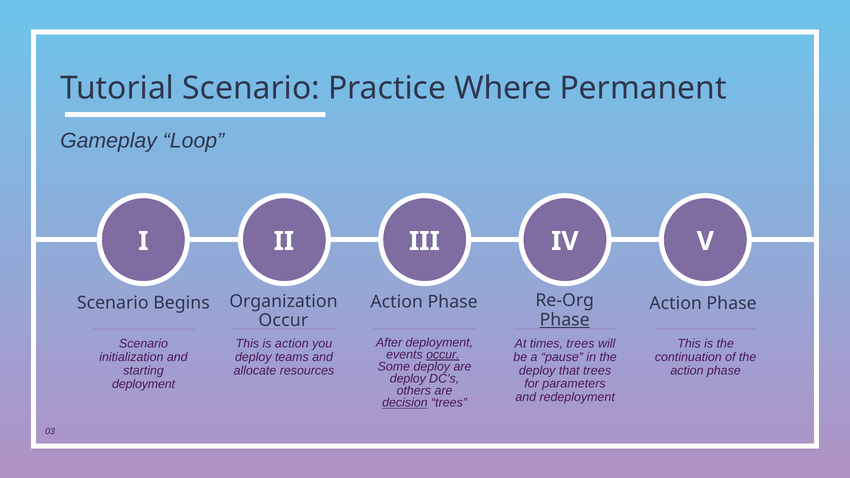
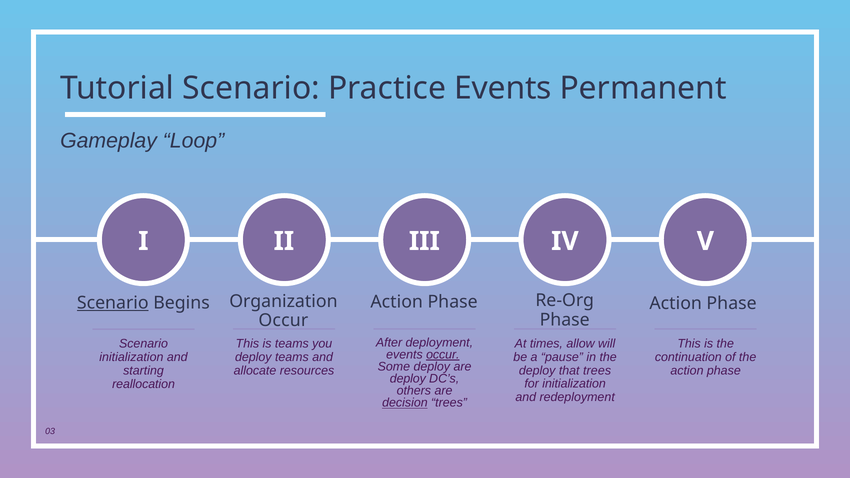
Practice Where: Where -> Events
Scenario at (113, 303) underline: none -> present
Phase at (565, 320) underline: present -> none
is action: action -> teams
times trees: trees -> allow
for parameters: parameters -> initialization
deployment at (144, 384): deployment -> reallocation
